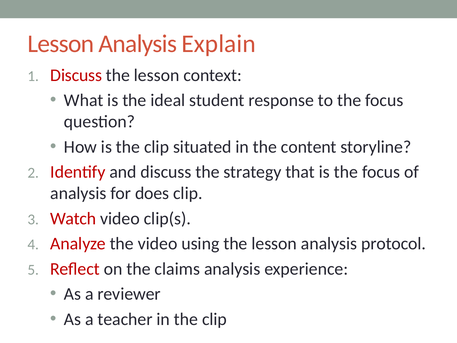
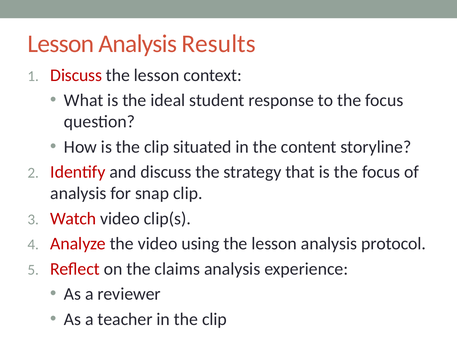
Explain: Explain -> Results
does: does -> snap
